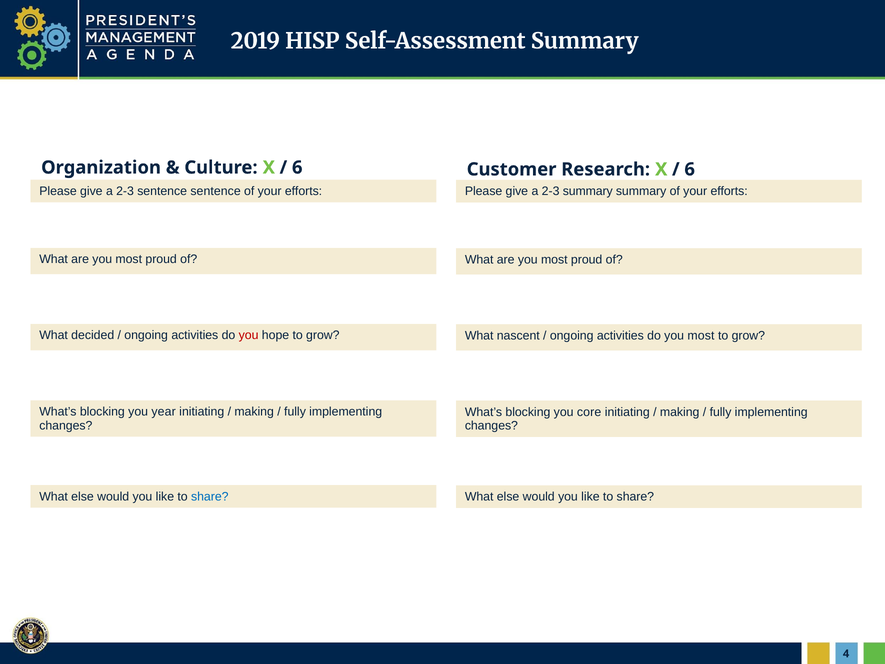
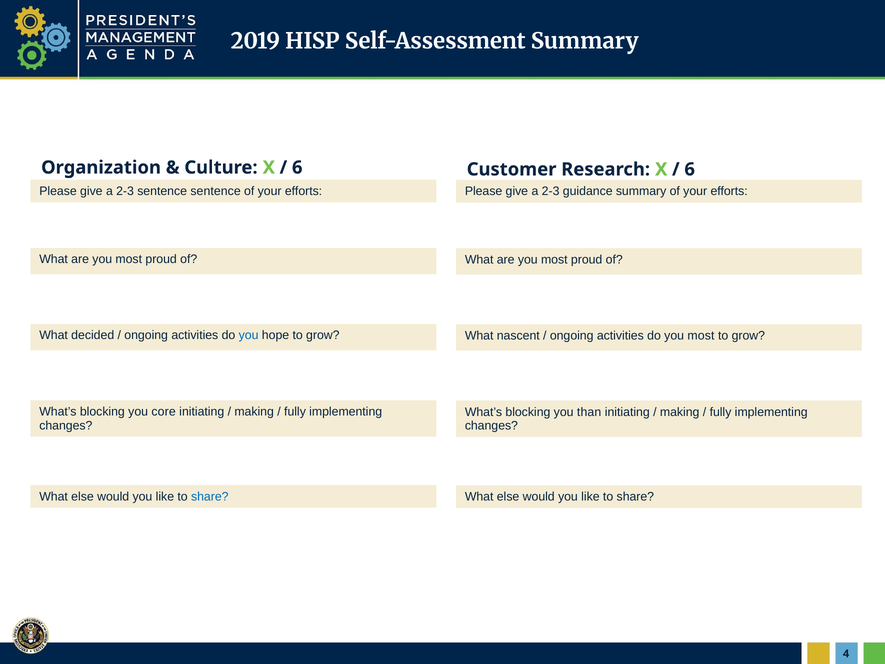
2-3 summary: summary -> guidance
you at (249, 335) colour: red -> blue
year: year -> core
core: core -> than
